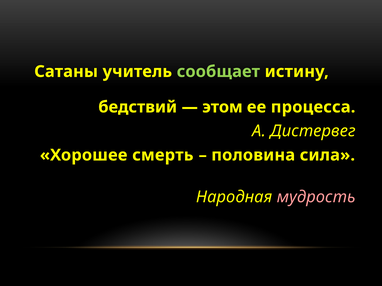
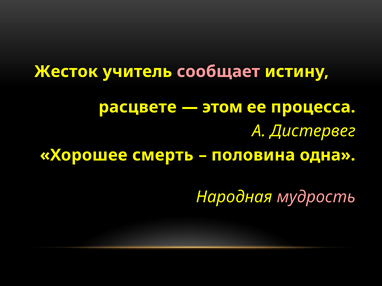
Сатаны: Сатаны -> Жесток
сообщает colour: light green -> pink
бедствий: бедствий -> расцвете
сила: сила -> одна
